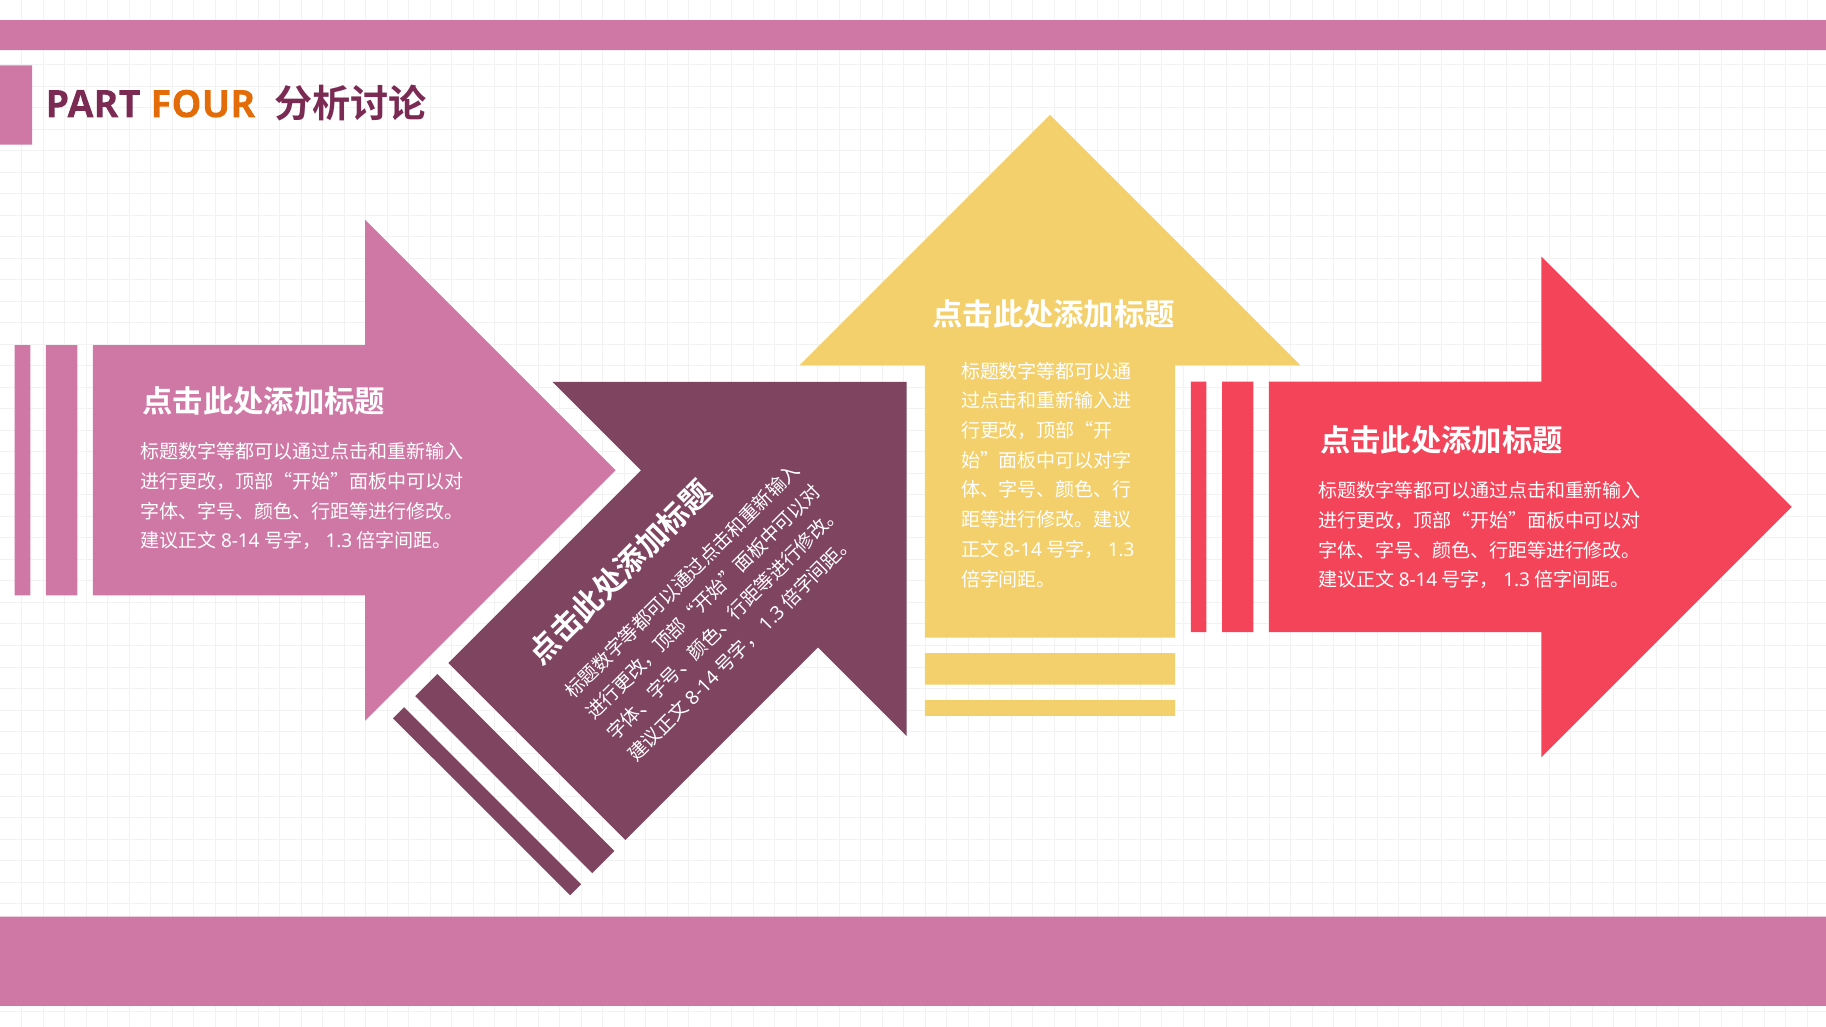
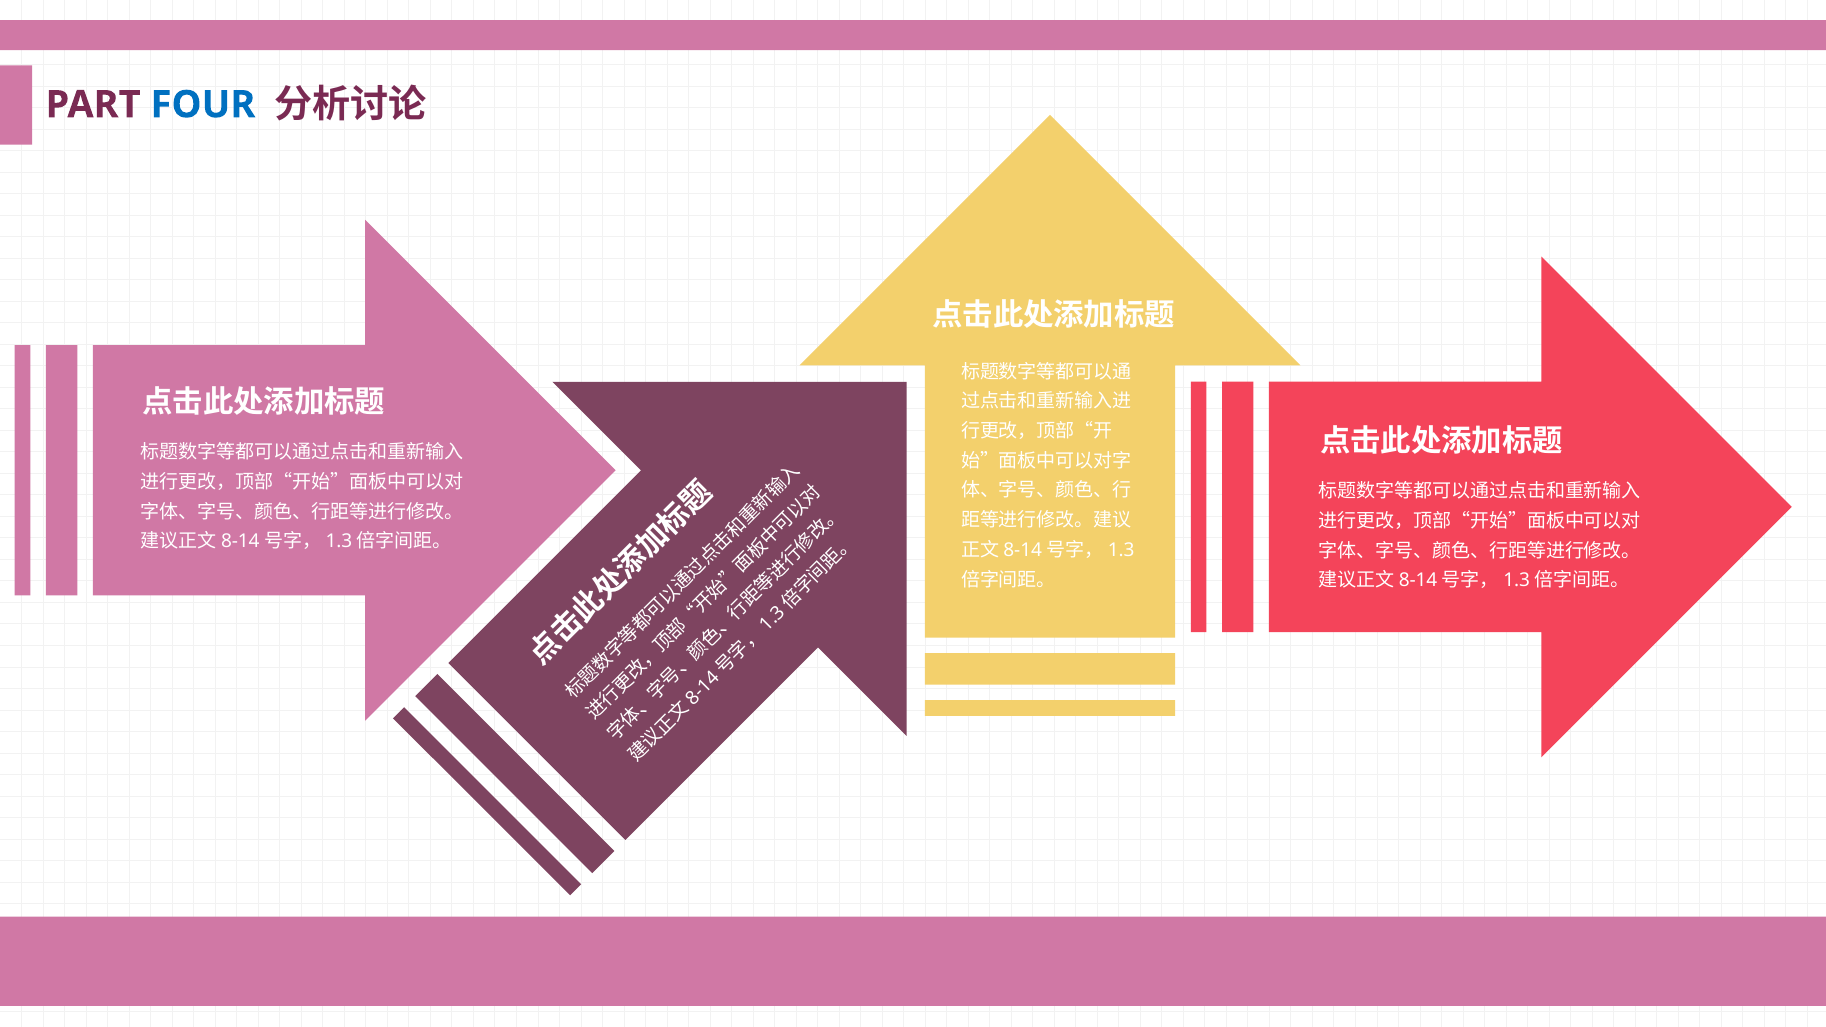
FOUR colour: orange -> blue
